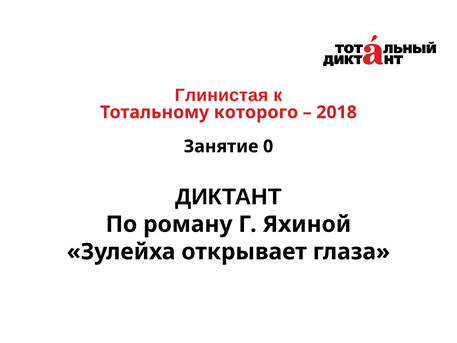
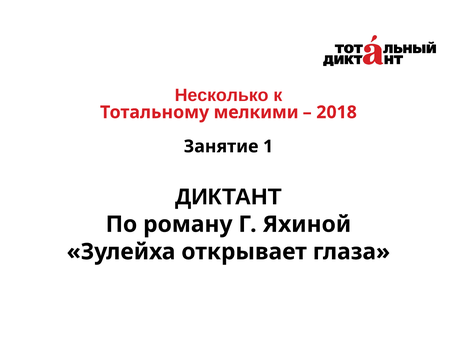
Глинистая: Глинистая -> Несколько
которого: которого -> мелкими
0: 0 -> 1
